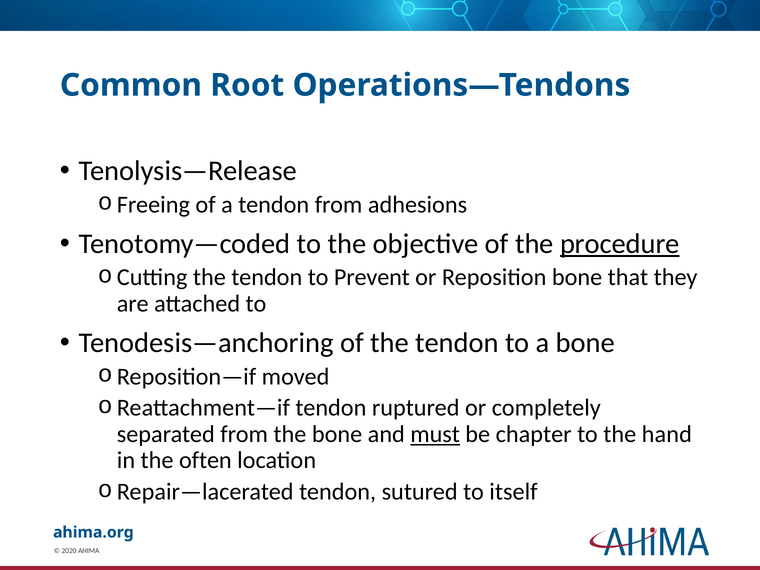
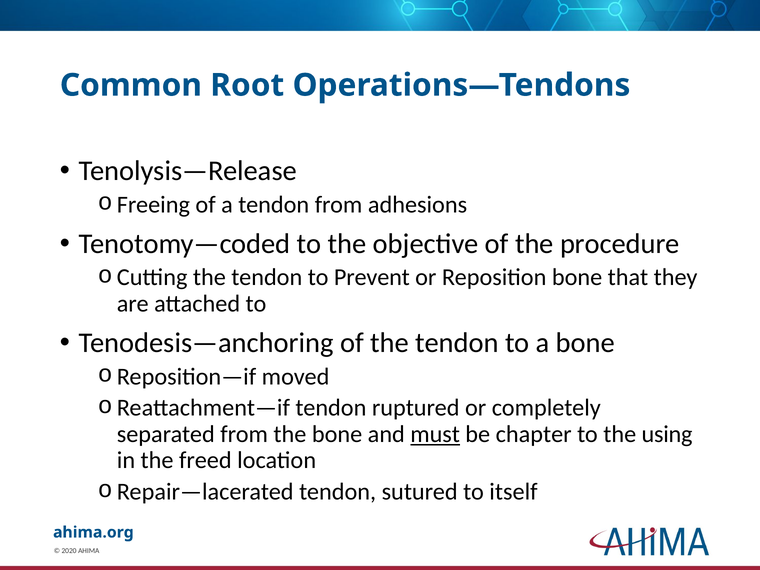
procedure underline: present -> none
hand: hand -> using
often: often -> freed
